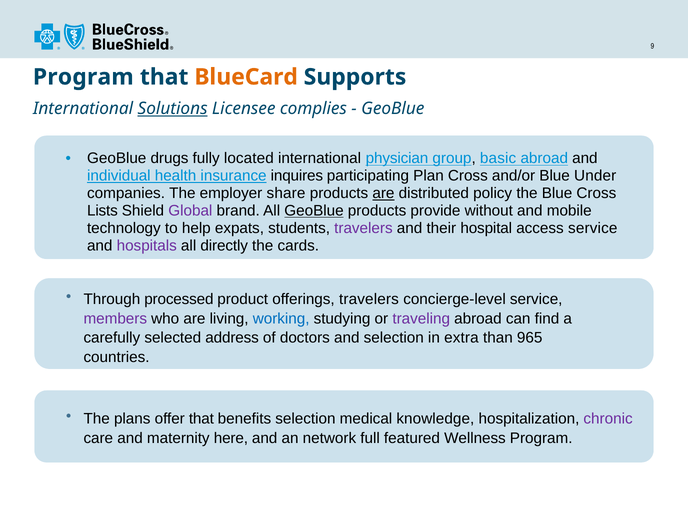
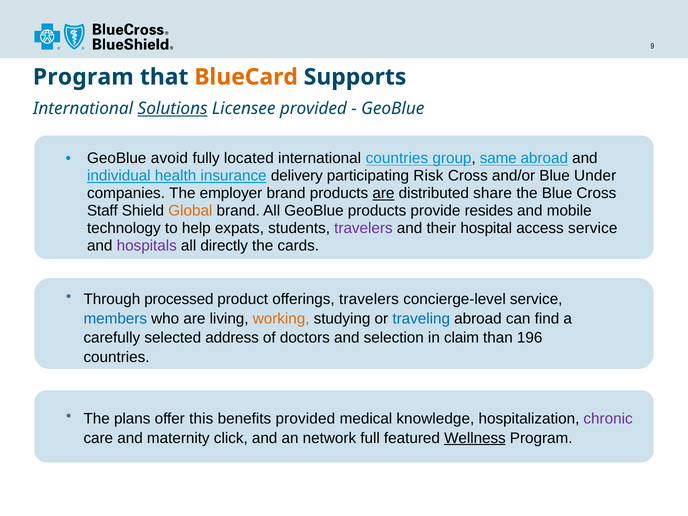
Licensee complies: complies -> provided
drugs: drugs -> avoid
international physician: physician -> countries
basic: basic -> same
inquires: inquires -> delivery
Plan: Plan -> Risk
employer share: share -> brand
policy: policy -> share
Lists: Lists -> Staff
Global colour: purple -> orange
GeoBlue at (314, 211) underline: present -> none
without: without -> resides
members colour: purple -> blue
working colour: blue -> orange
traveling colour: purple -> blue
extra: extra -> claim
965: 965 -> 196
offer that: that -> this
benefits selection: selection -> provided
here: here -> click
Wellness underline: none -> present
